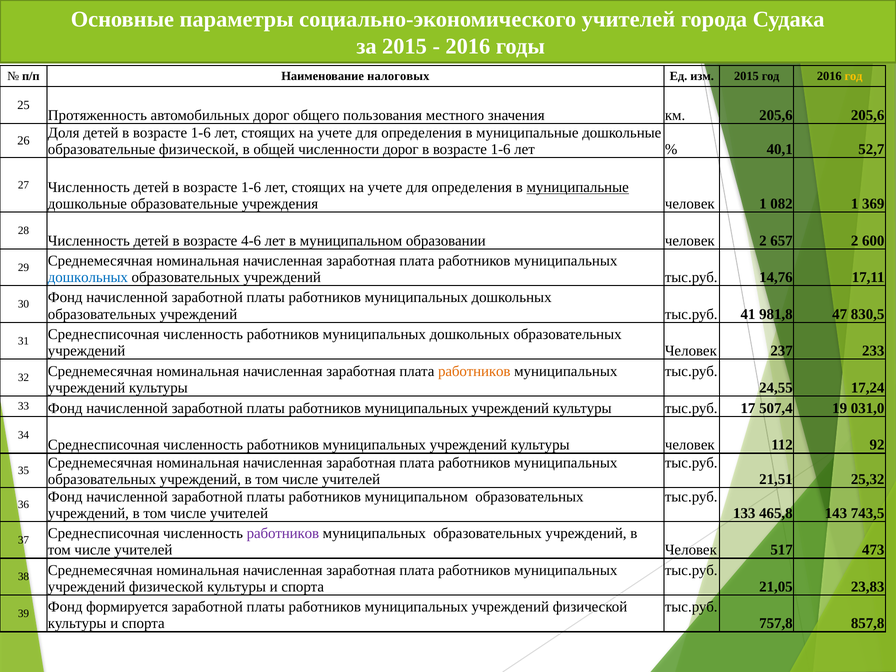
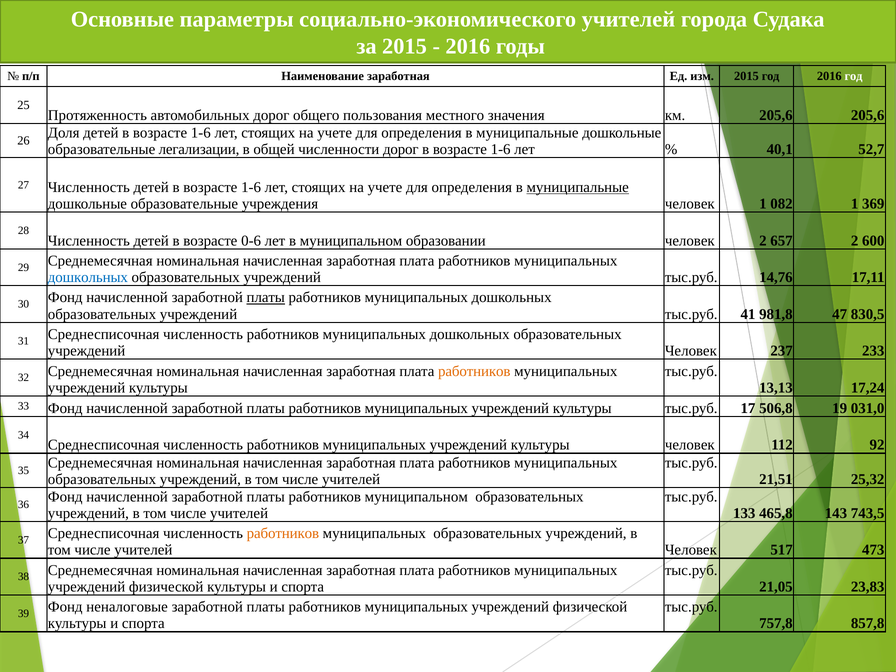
Наименование налоговых: налоговых -> заработная
год at (853, 76) colour: yellow -> white
образовательные физической: физической -> легализации
4-6: 4-6 -> 0-6
платы at (266, 298) underline: none -> present
24,55: 24,55 -> 13,13
507,4: 507,4 -> 506,8
работников at (283, 533) colour: purple -> orange
формируется: формируется -> неналоговые
